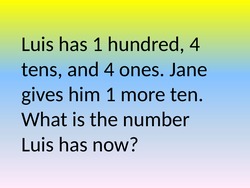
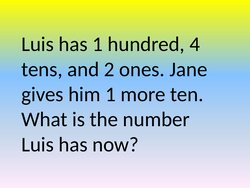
and 4: 4 -> 2
